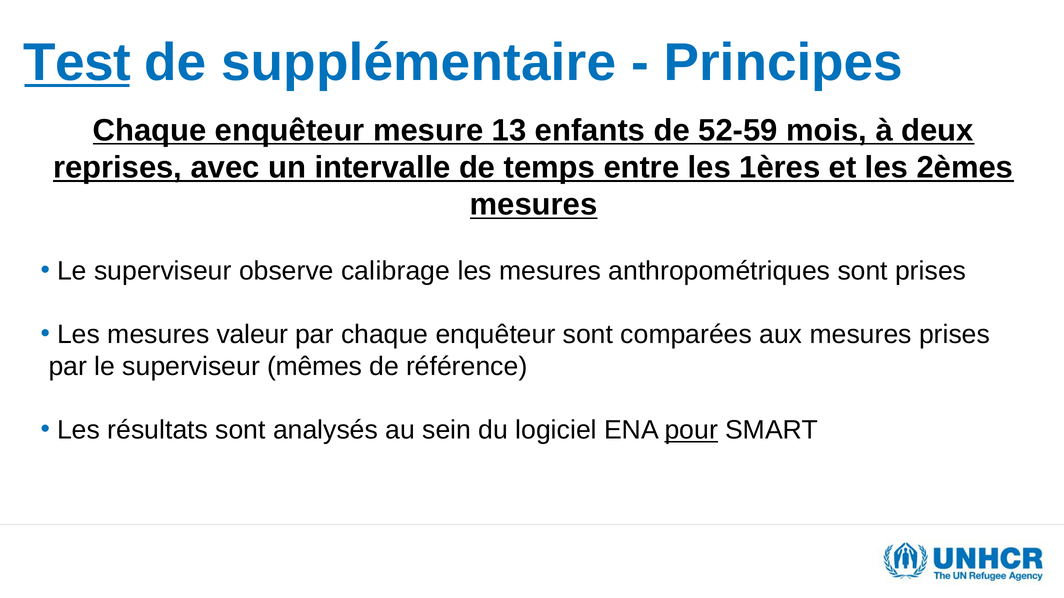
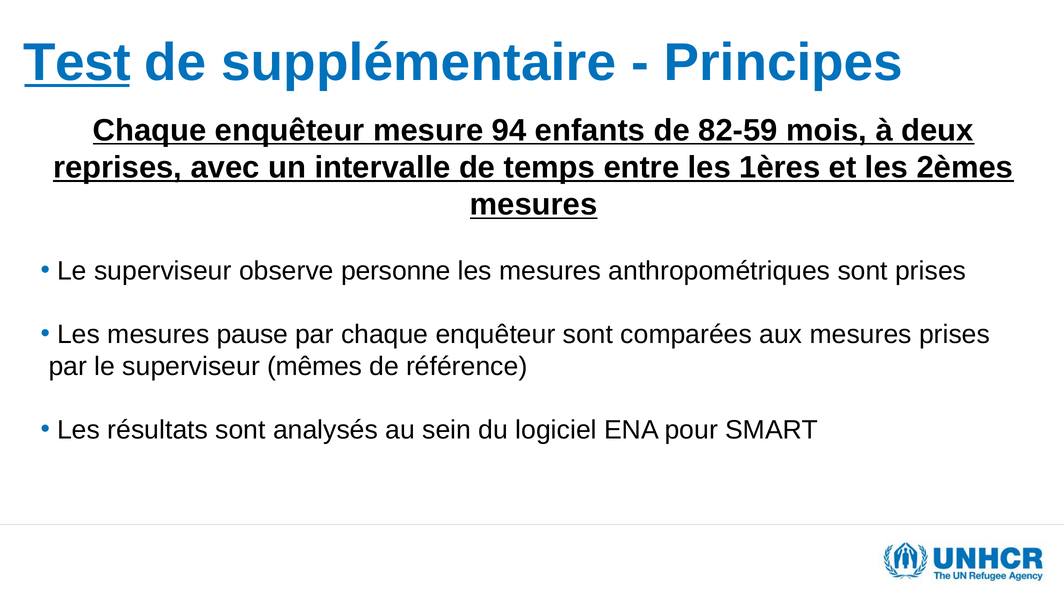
13: 13 -> 94
52-59: 52-59 -> 82-59
calibrage: calibrage -> personne
valeur: valeur -> pause
pour underline: present -> none
